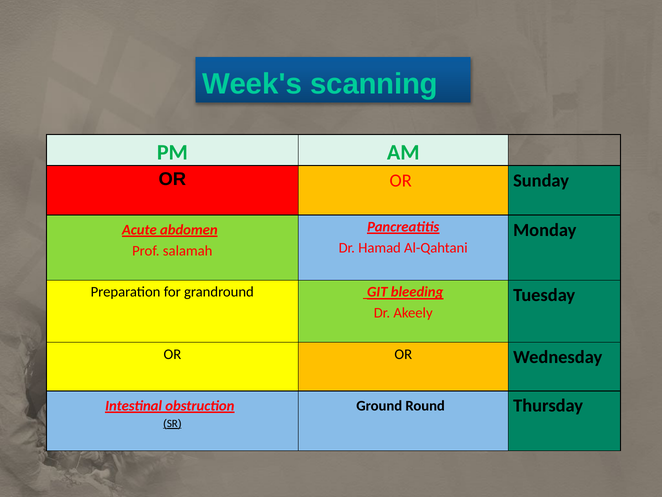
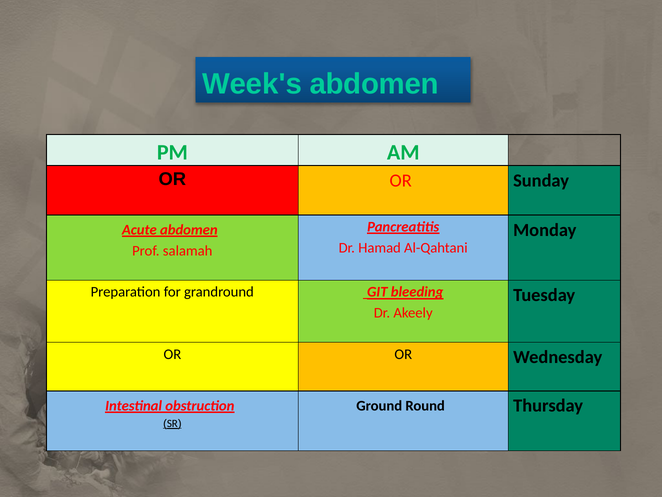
Week's scanning: scanning -> abdomen
